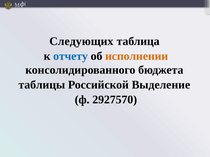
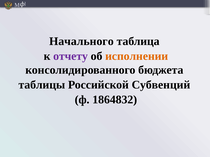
Следующих: Следующих -> Начального
отчету colour: blue -> purple
Выделение: Выделение -> Субвенций
2927570: 2927570 -> 1864832
